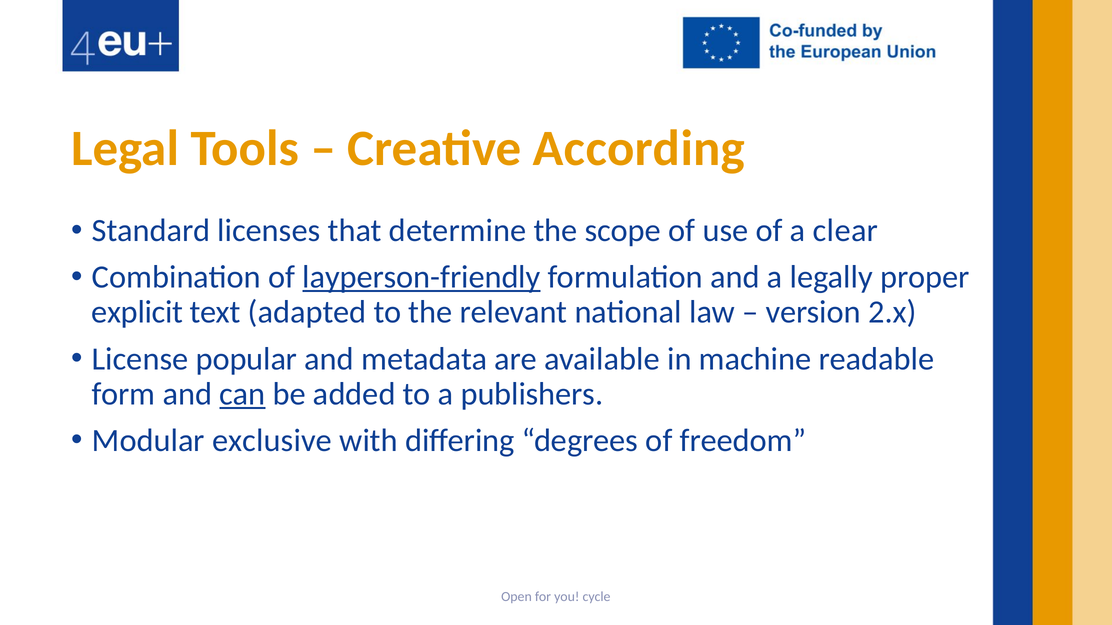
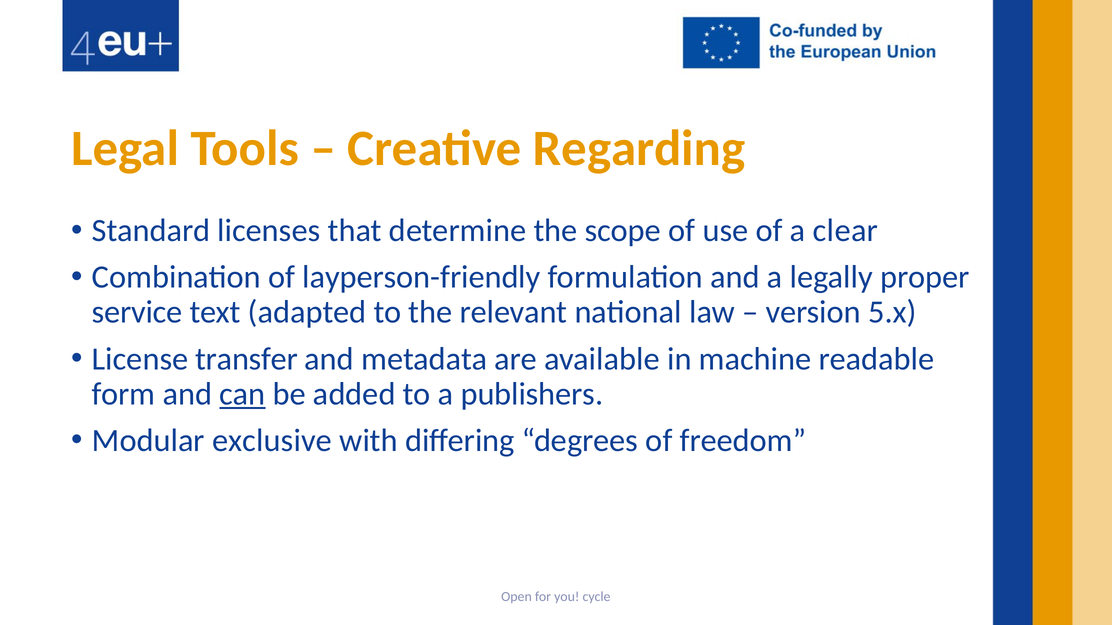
According: According -> Regarding
layperson-friendly underline: present -> none
explicit: explicit -> service
2.x: 2.x -> 5.x
popular: popular -> transfer
